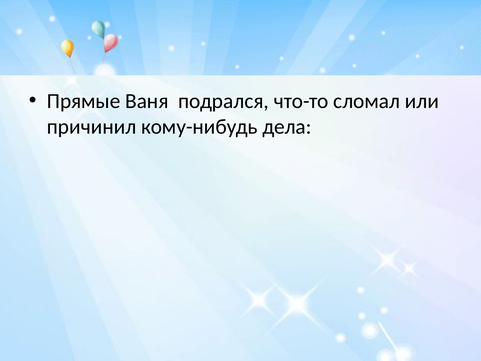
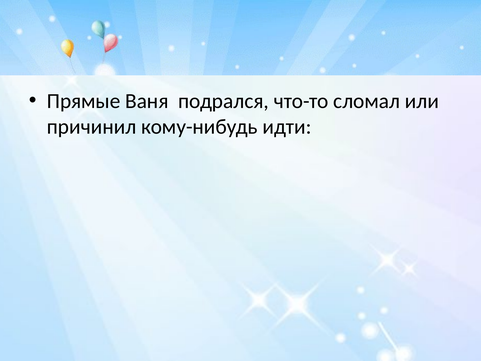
дела: дела -> идти
